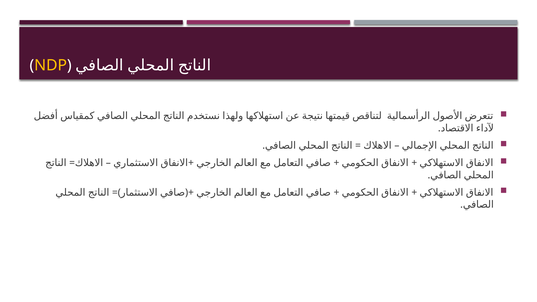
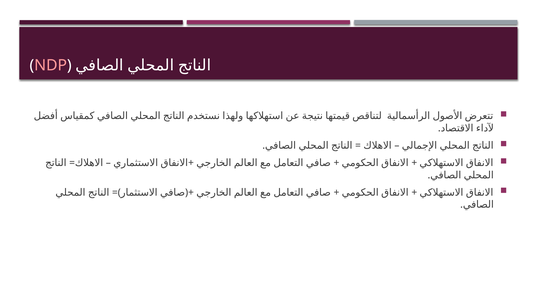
NDP colour: yellow -> pink
